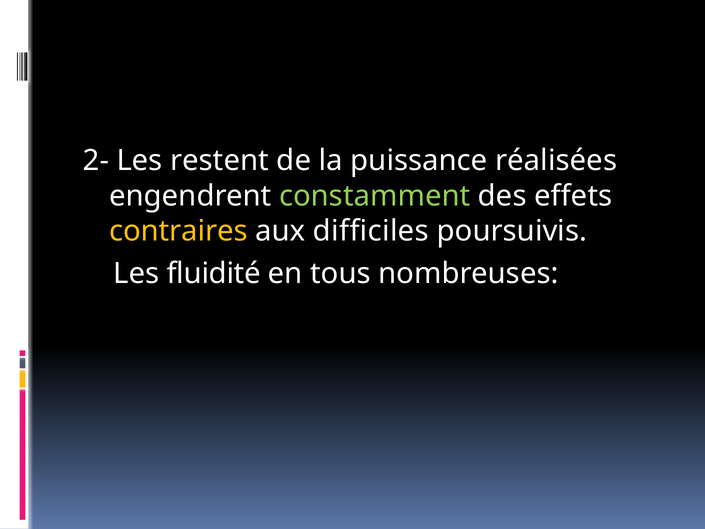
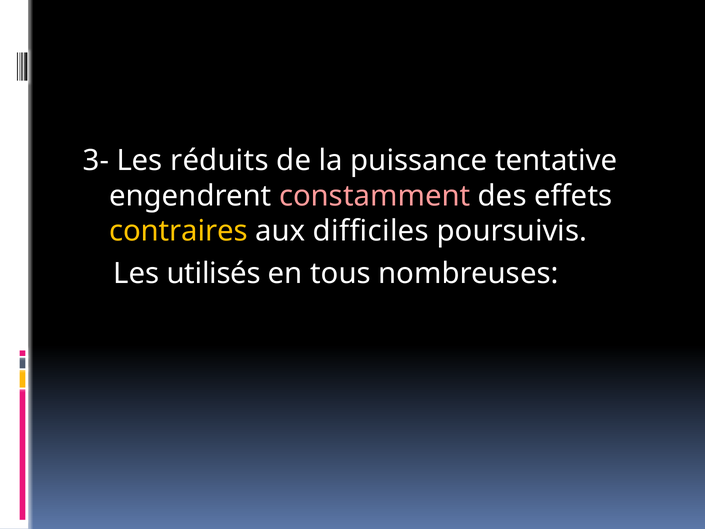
2-: 2- -> 3-
restent: restent -> réduits
réalisées: réalisées -> tentative
constamment colour: light green -> pink
fluidité: fluidité -> utilisés
